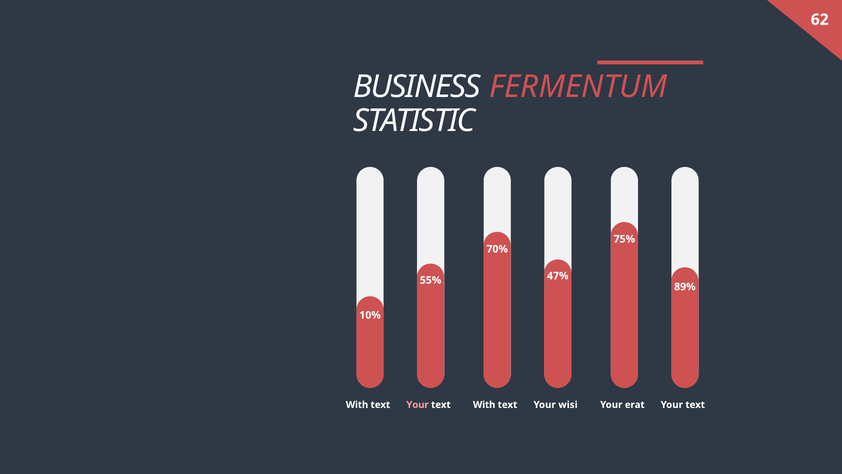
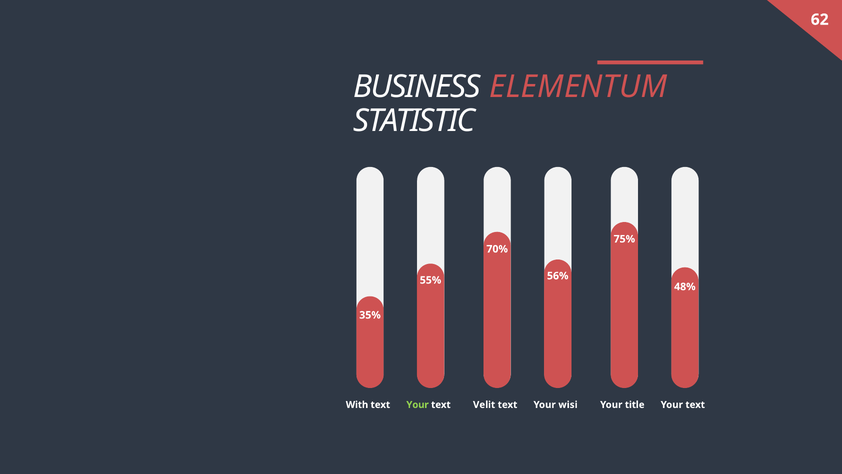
FERMENTUM: FERMENTUM -> ELEMENTUM
47%: 47% -> 56%
89%: 89% -> 48%
10%: 10% -> 35%
Your at (418, 404) colour: pink -> light green
text With: With -> Velit
erat: erat -> title
